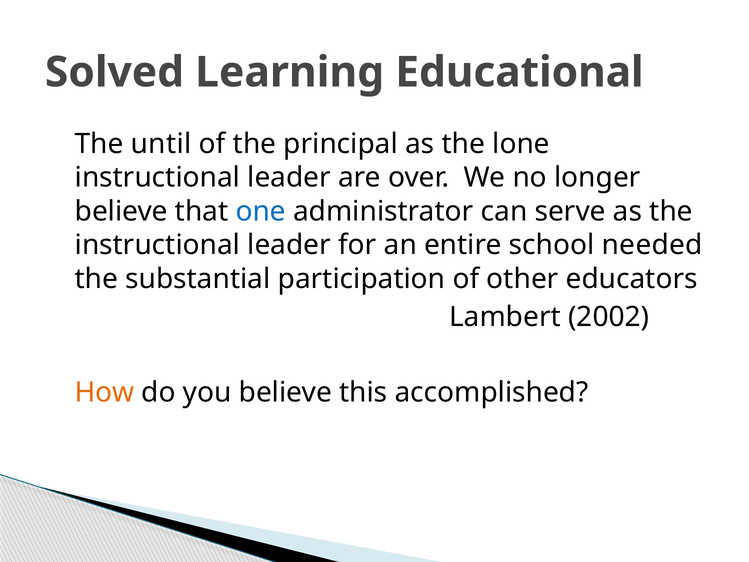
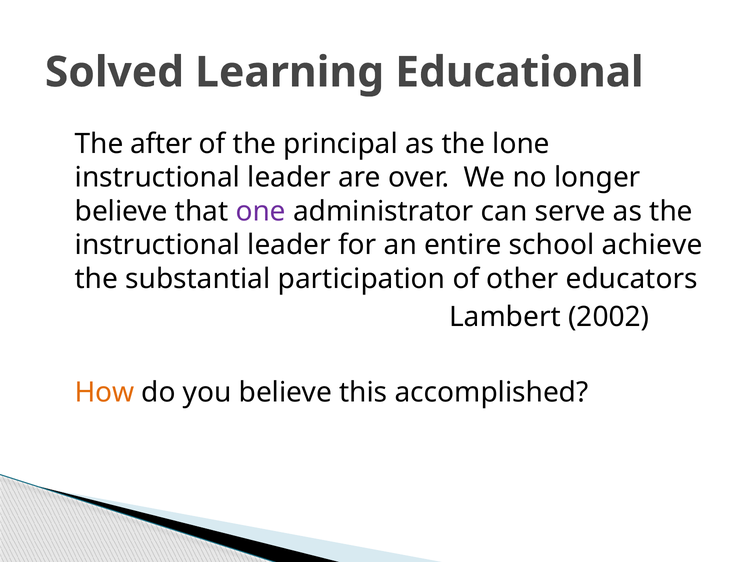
until: until -> after
one colour: blue -> purple
needed: needed -> achieve
